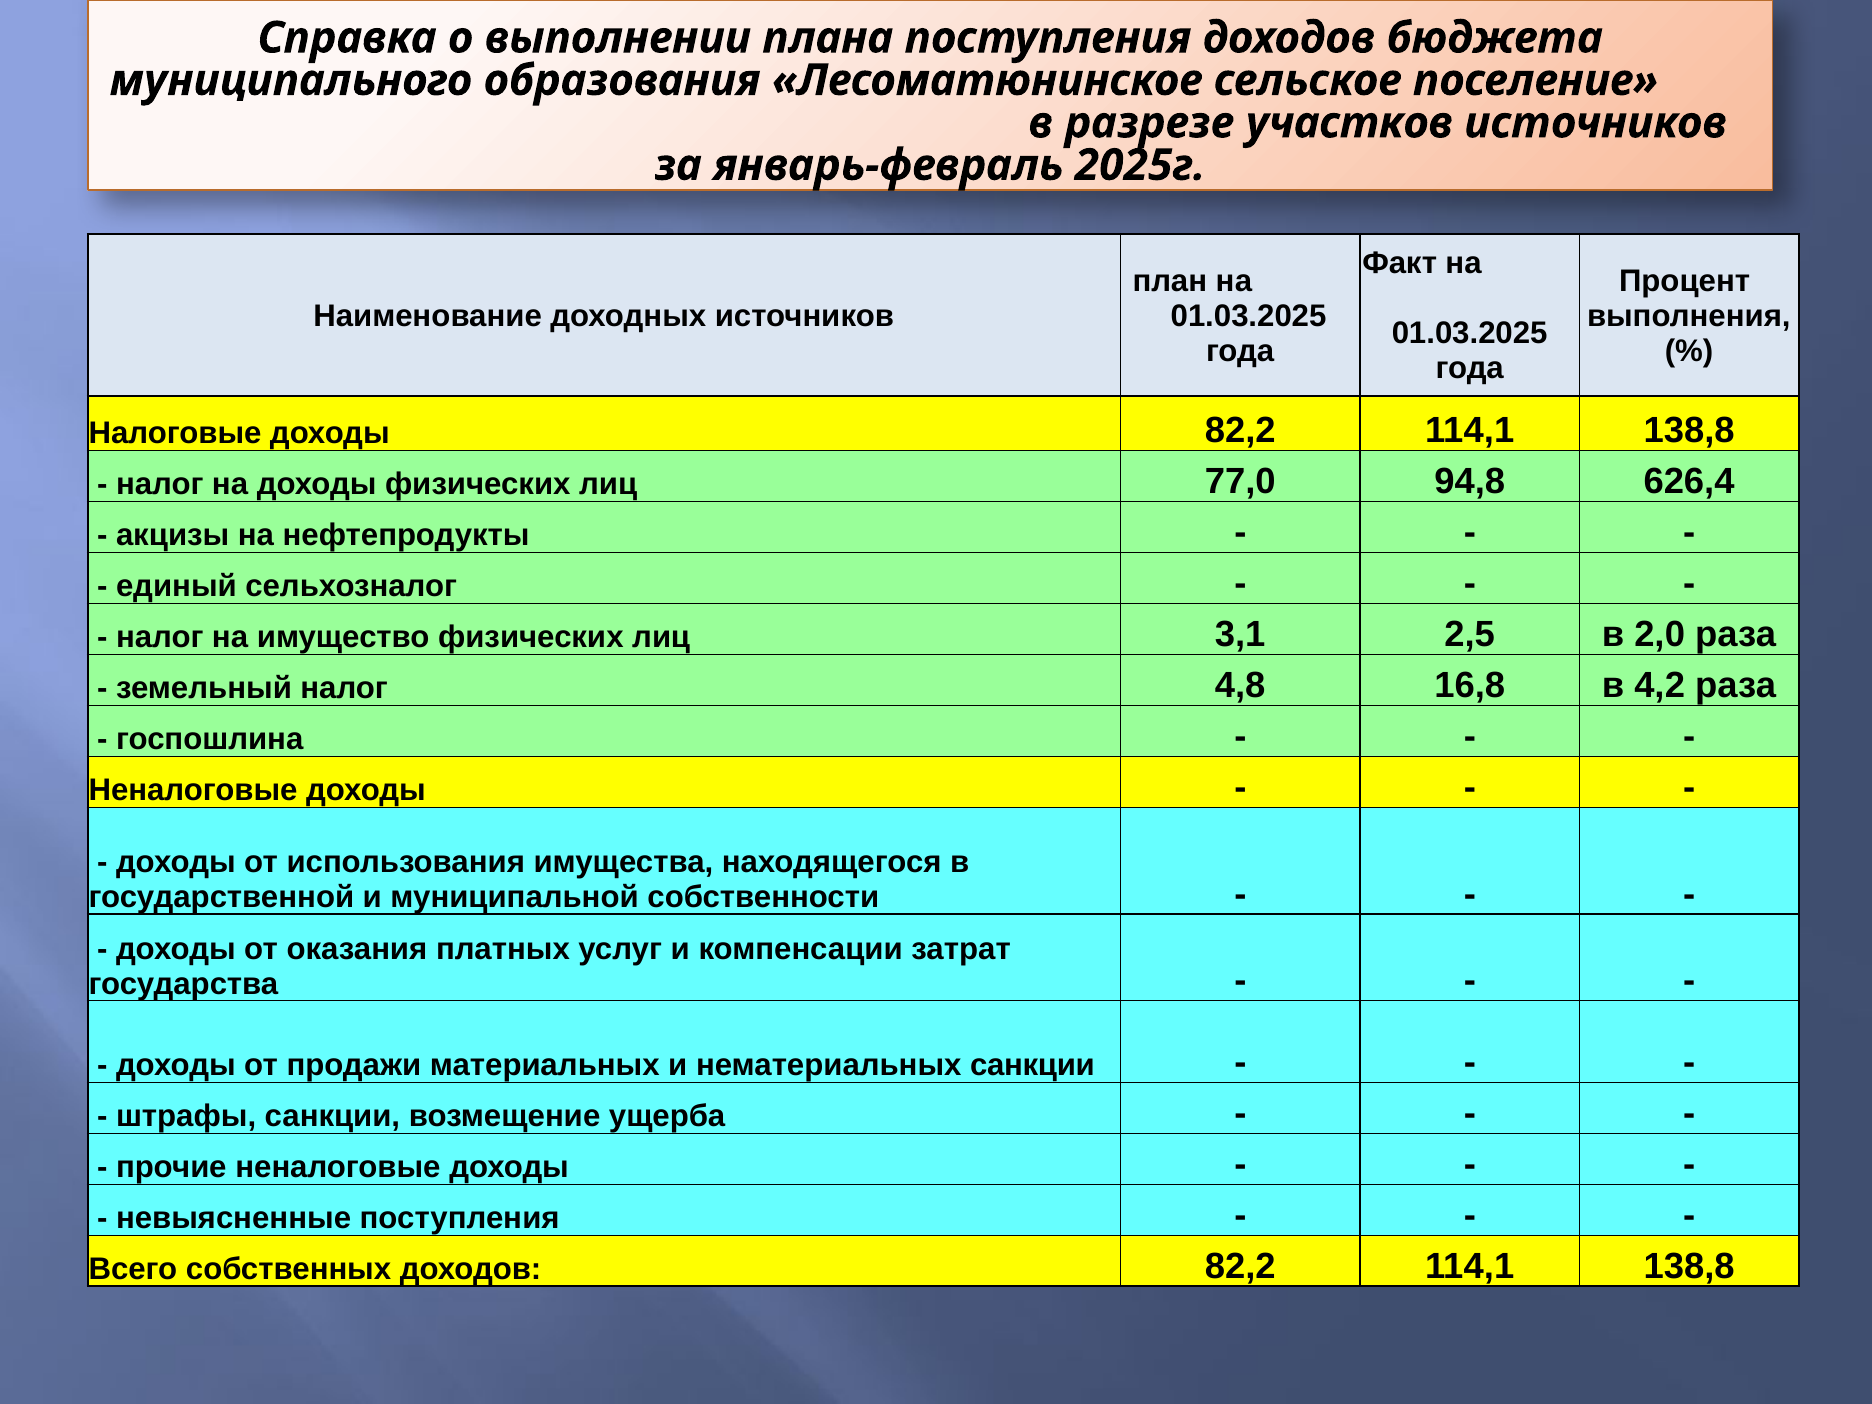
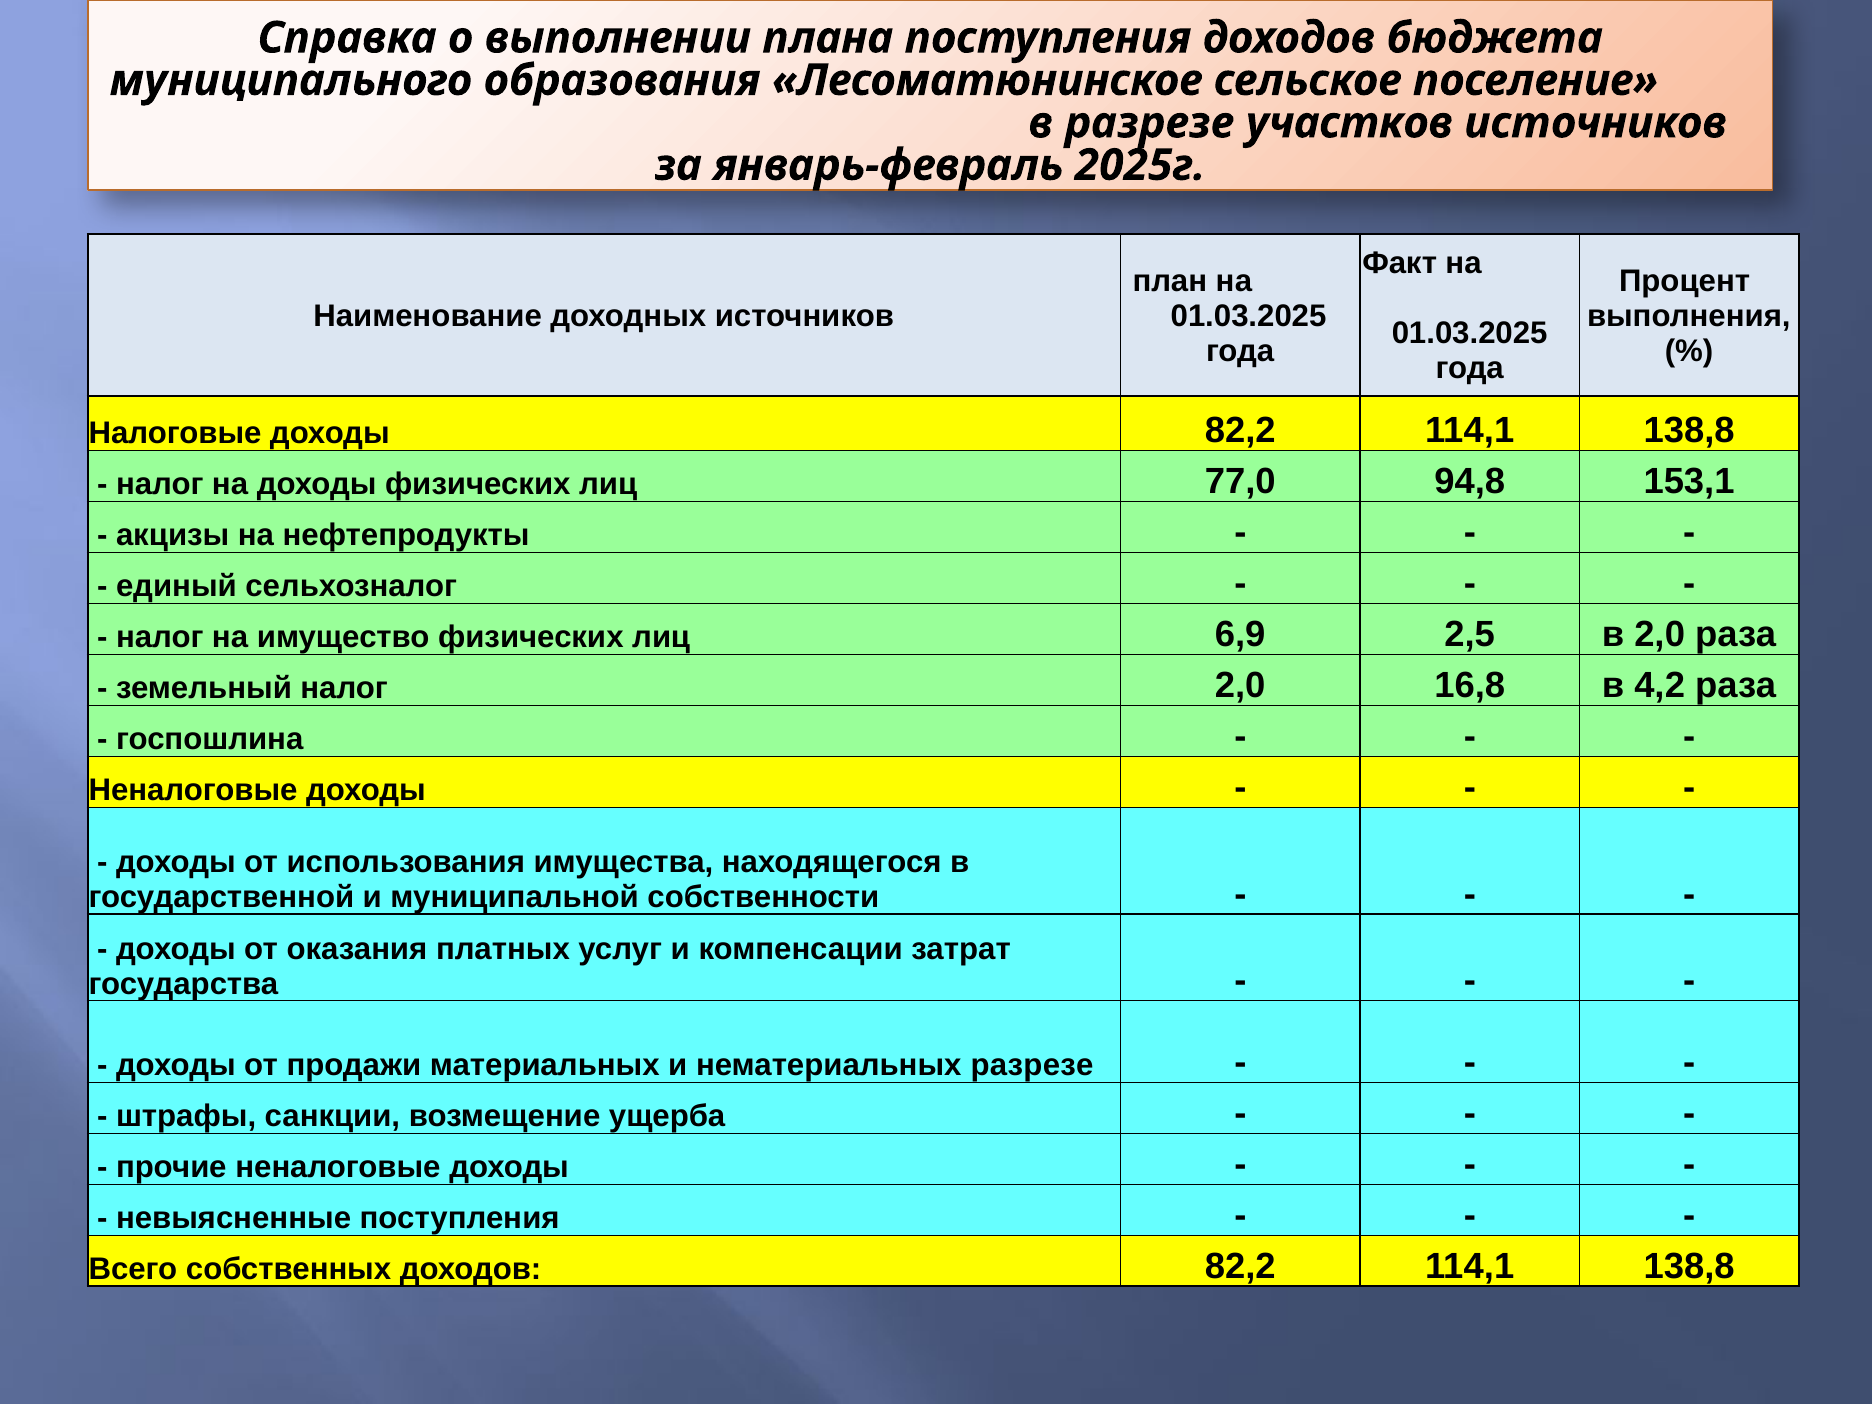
626,4: 626,4 -> 153,1
3,1: 3,1 -> 6,9
налог 4,8: 4,8 -> 2,0
нематериальных санкции: санкции -> разрезе
